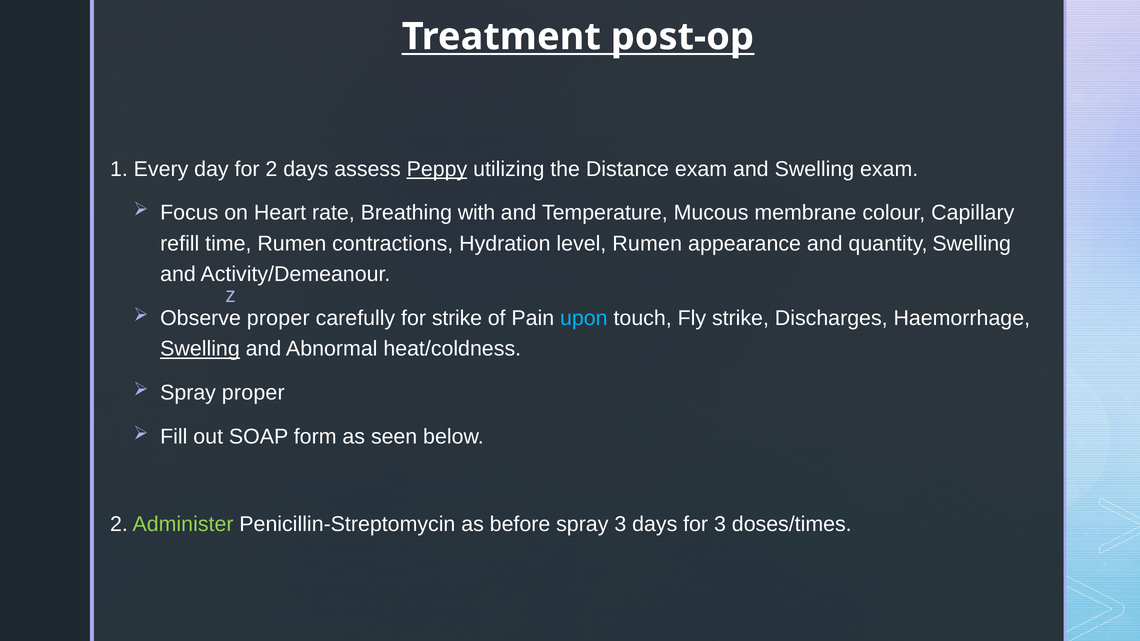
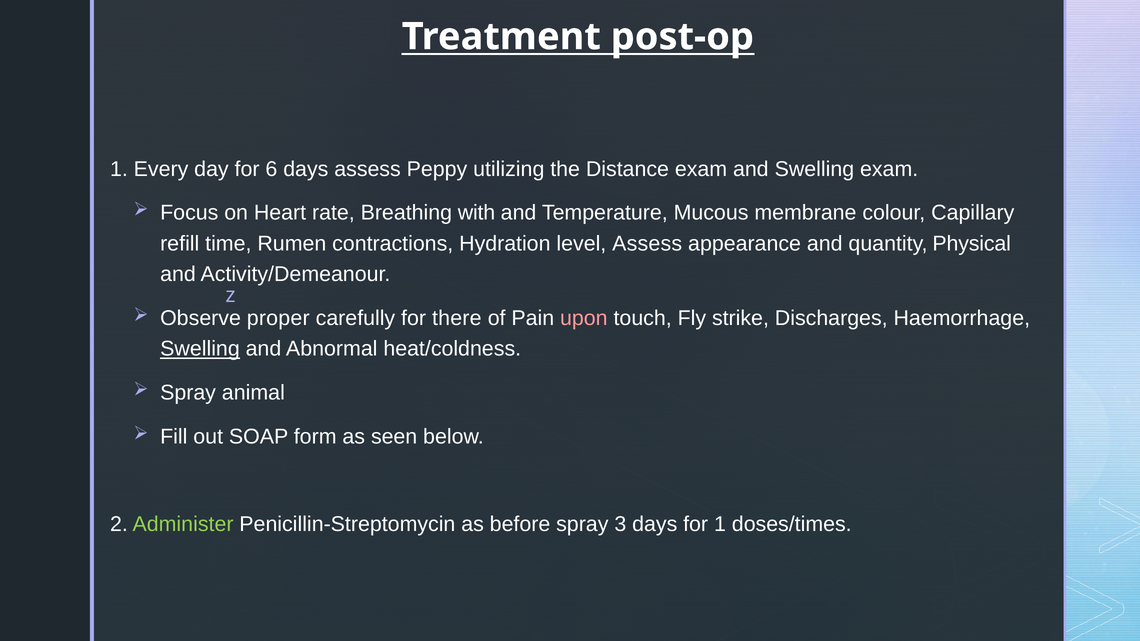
for 2: 2 -> 6
Peppy underline: present -> none
level Rumen: Rumen -> Assess
quantity Swelling: Swelling -> Physical
for strike: strike -> there
upon colour: light blue -> pink
Spray proper: proper -> animal
for 3: 3 -> 1
